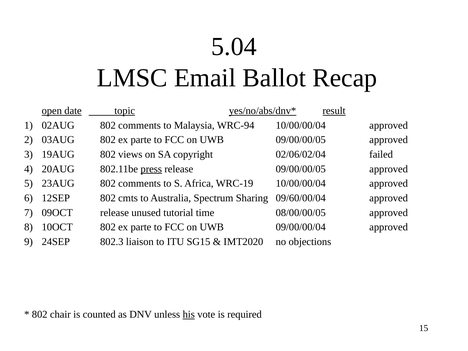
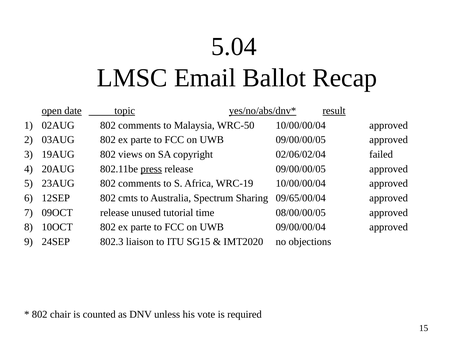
WRC-94: WRC-94 -> WRC-50
09/60/00/04: 09/60/00/04 -> 09/65/00/04
his underline: present -> none
